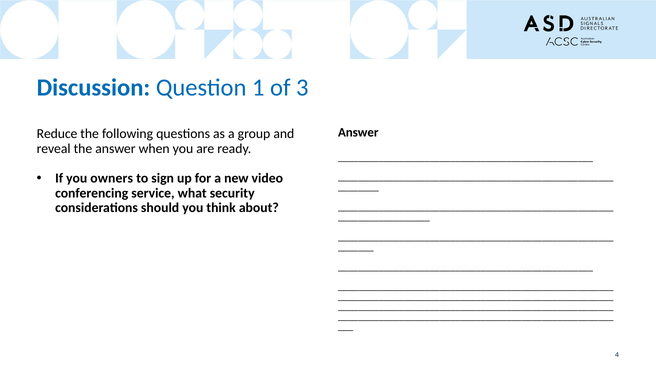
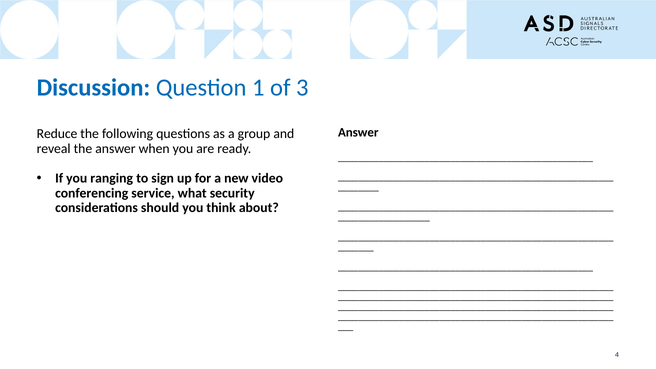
owners: owners -> ranging
